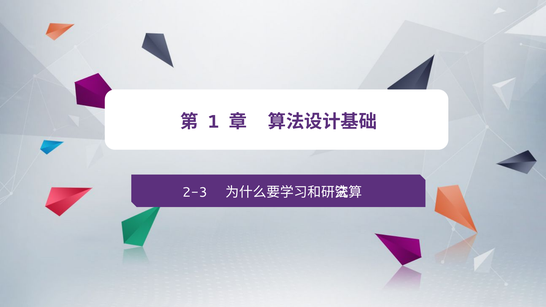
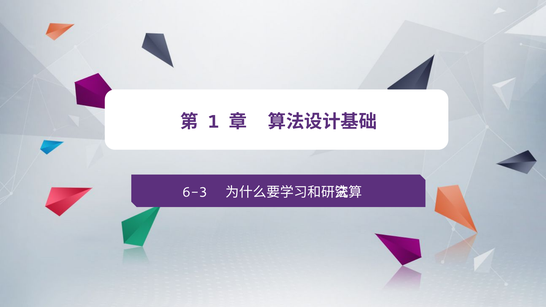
2-3: 2-3 -> 6-3
